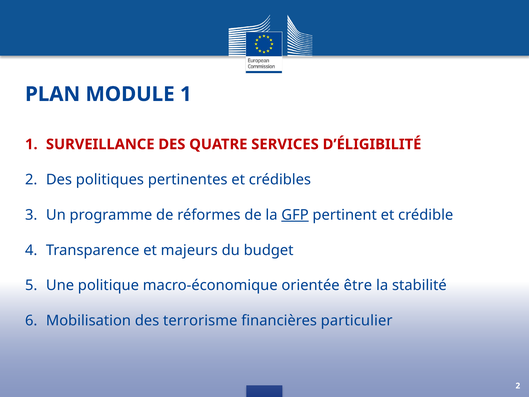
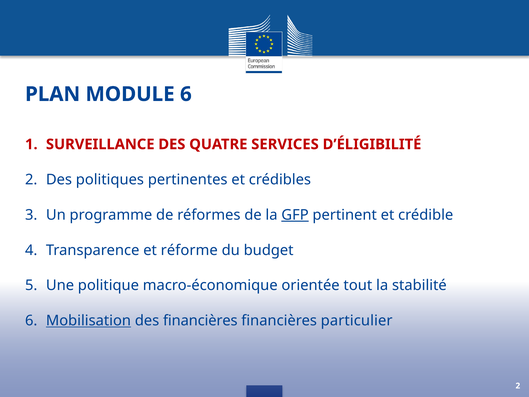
MODULE 1: 1 -> 6
majeurs: majeurs -> réforme
être: être -> tout
Mobilisation underline: none -> present
des terrorisme: terrorisme -> financières
